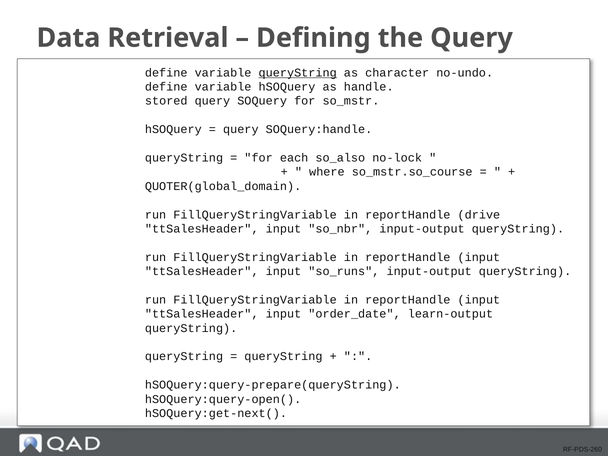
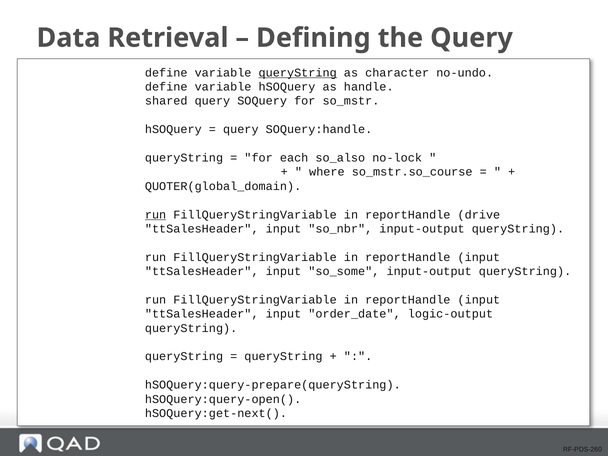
stored: stored -> shared
run at (156, 215) underline: none -> present
so_runs: so_runs -> so_some
learn-output: learn-output -> logic-output
